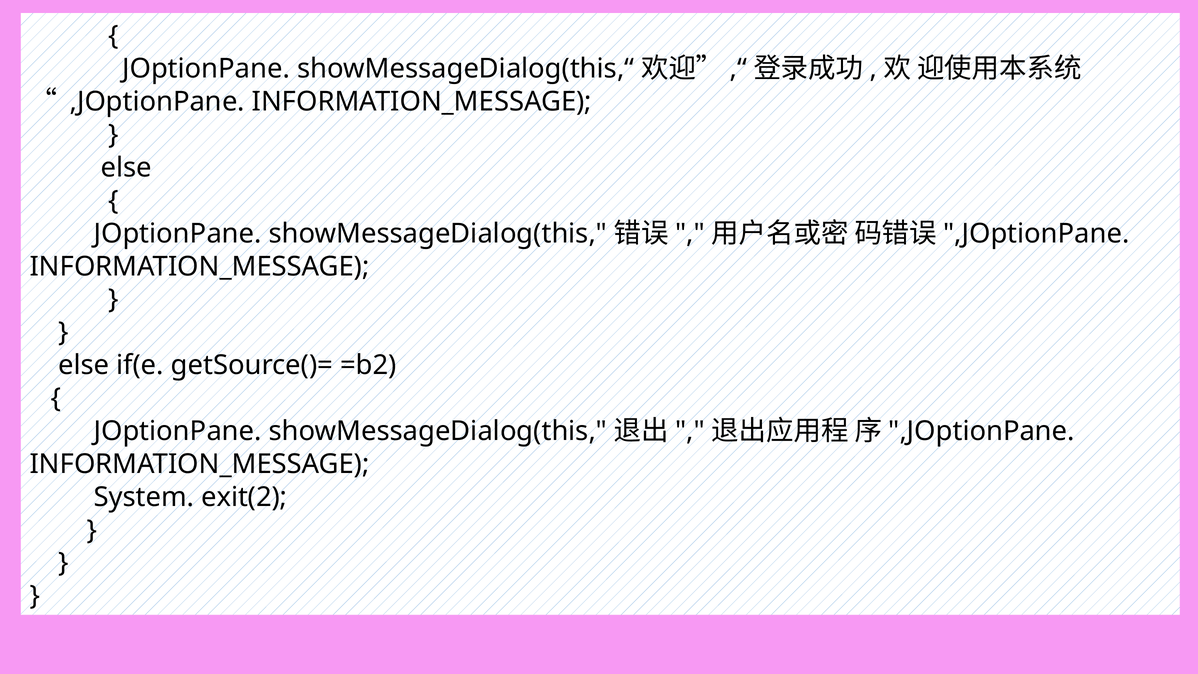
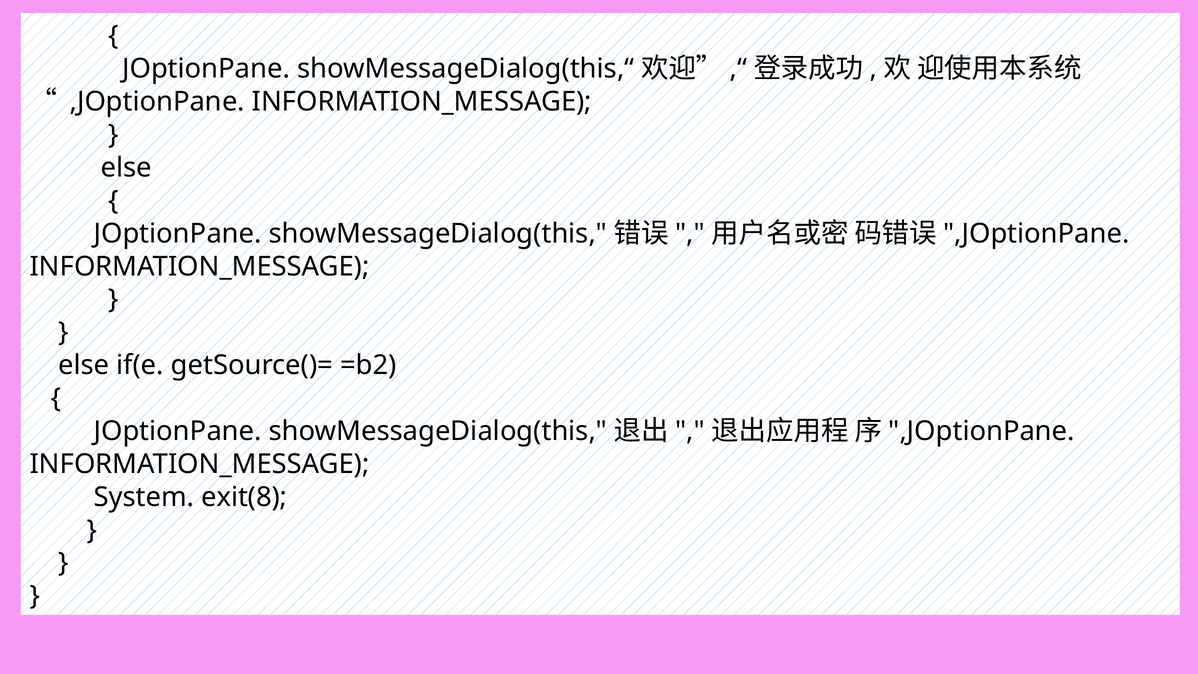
exit(2: exit(2 -> exit(8
